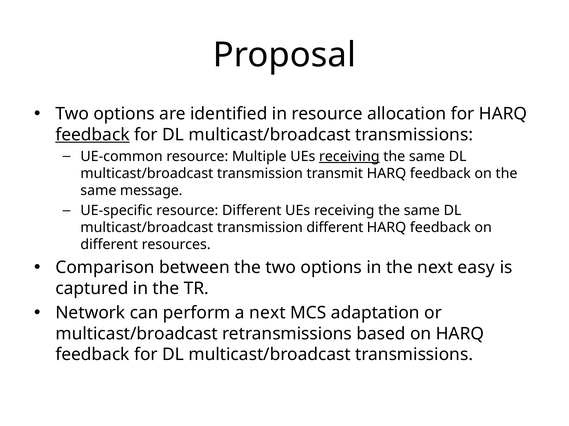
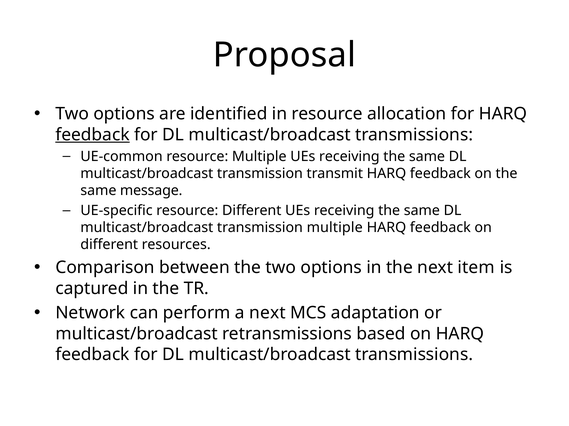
receiving at (349, 157) underline: present -> none
transmission different: different -> multiple
easy: easy -> item
